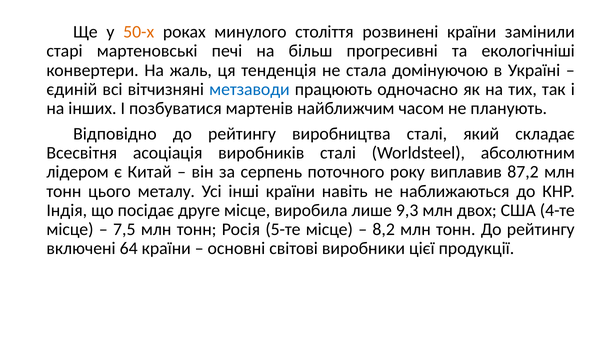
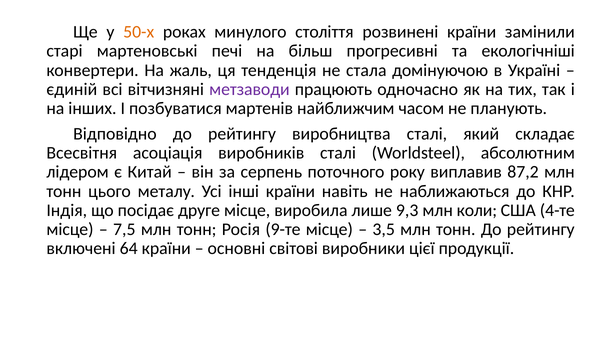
метзаводи colour: blue -> purple
двох: двох -> коли
5-те: 5-те -> 9-те
8,2: 8,2 -> 3,5
